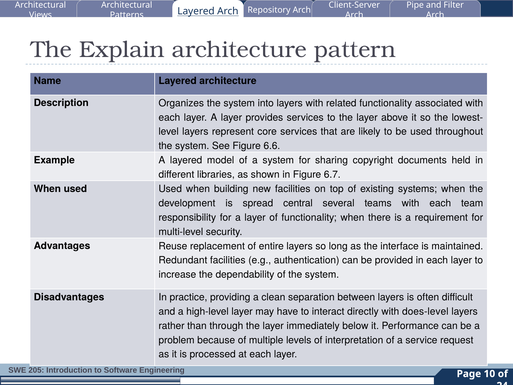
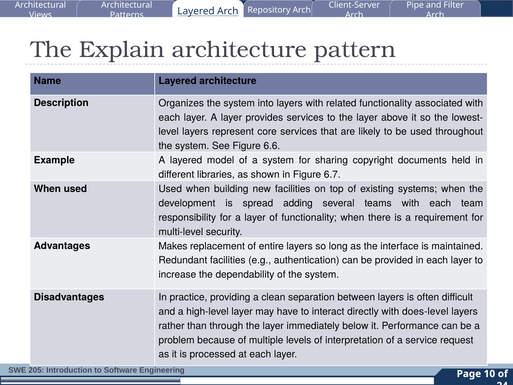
central: central -> adding
Reuse: Reuse -> Makes
